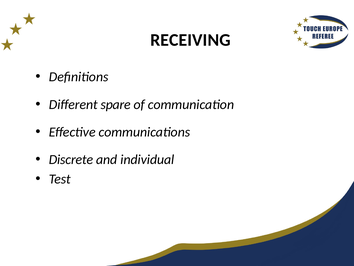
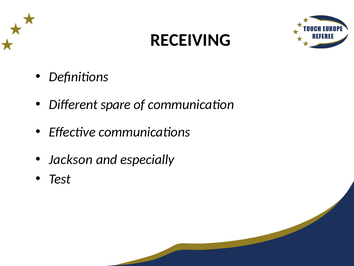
Discrete: Discrete -> Jackson
individual: individual -> especially
